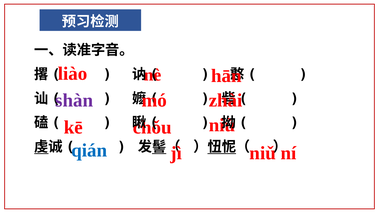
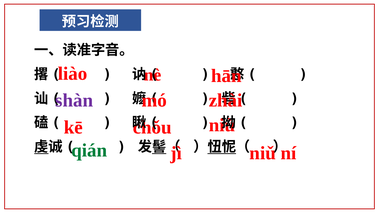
qián colour: blue -> green
